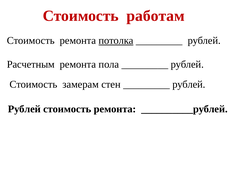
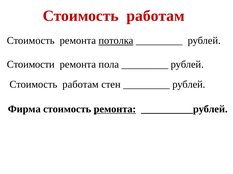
Расчетным: Расчетным -> Стоимости
замерам at (81, 85): замерам -> работам
Рублей at (24, 109): Рублей -> Фирма
ремонта at (115, 109) underline: none -> present
